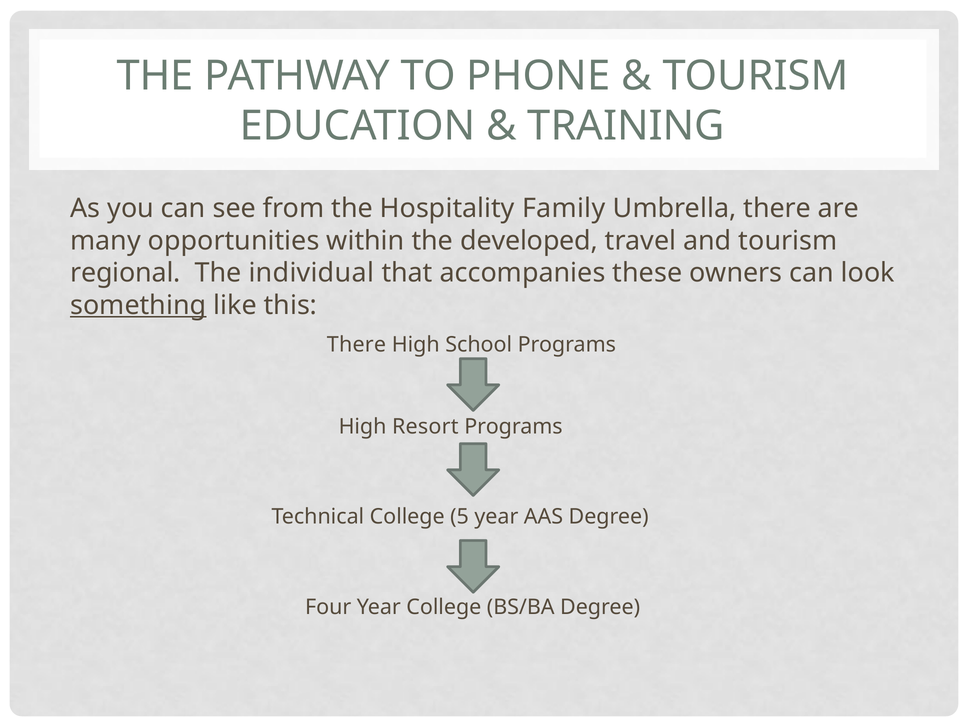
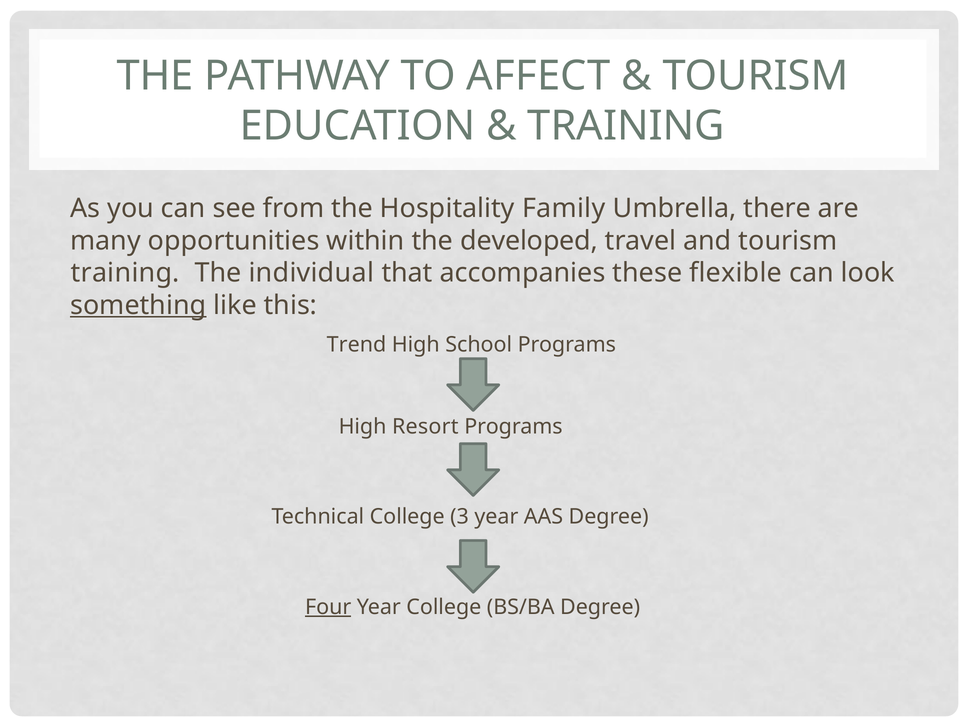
PHONE: PHONE -> AFFECT
regional at (125, 273): regional -> training
owners: owners -> flexible
There at (356, 345): There -> Trend
5: 5 -> 3
Four underline: none -> present
